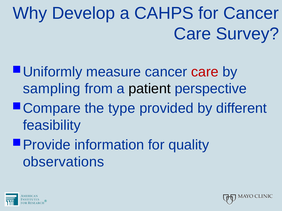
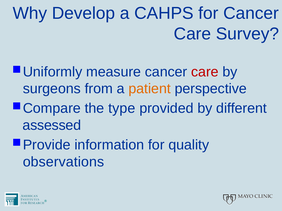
sampling: sampling -> surgeons
patient colour: black -> orange
feasibility: feasibility -> assessed
